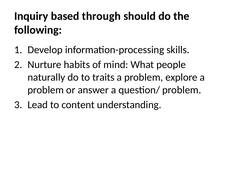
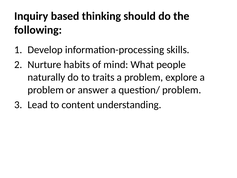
through: through -> thinking
